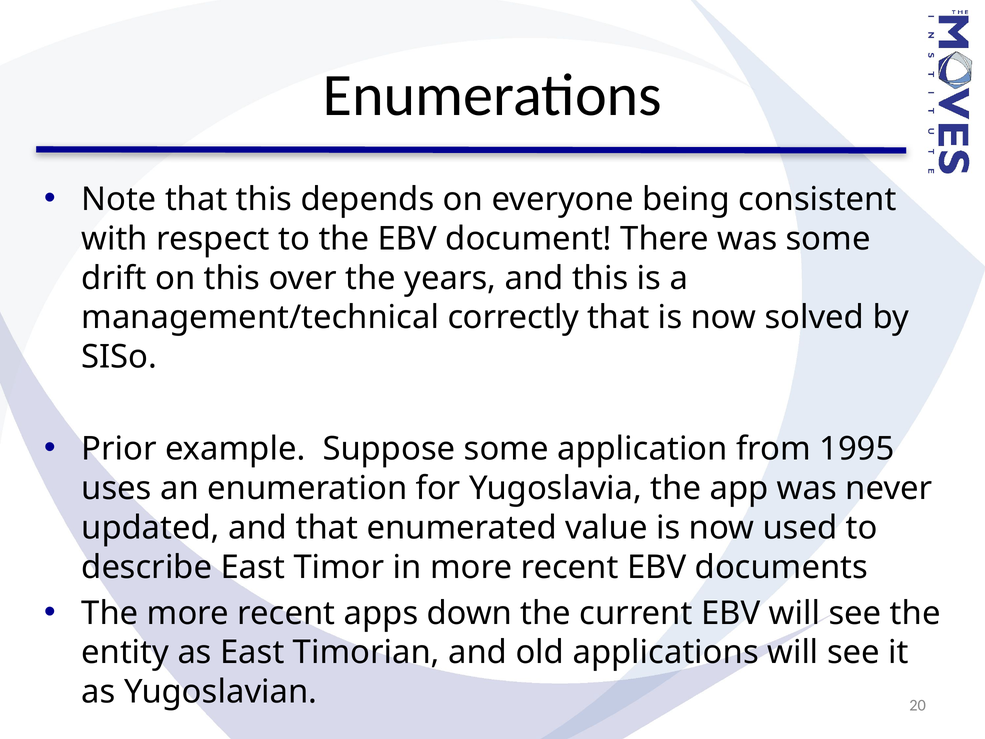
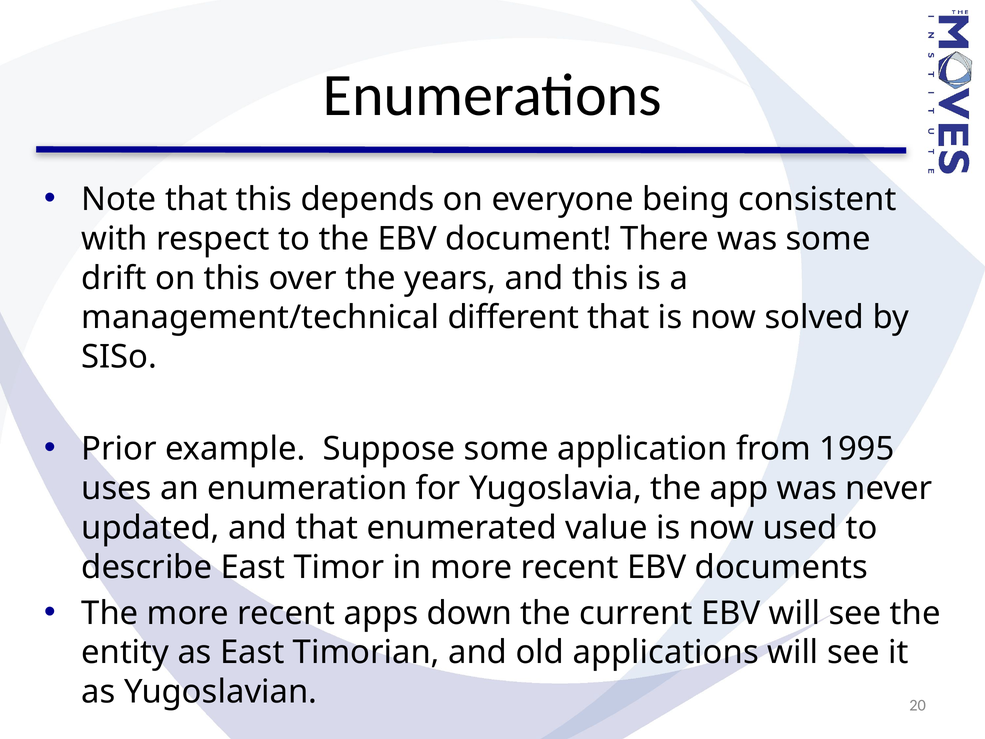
correctly: correctly -> different
